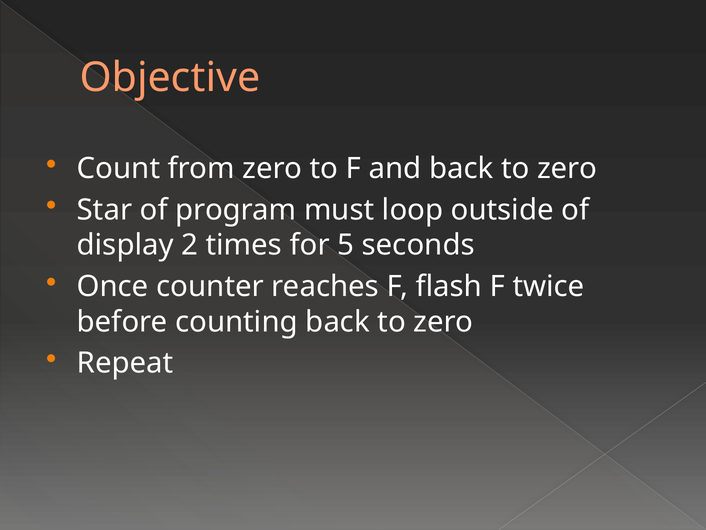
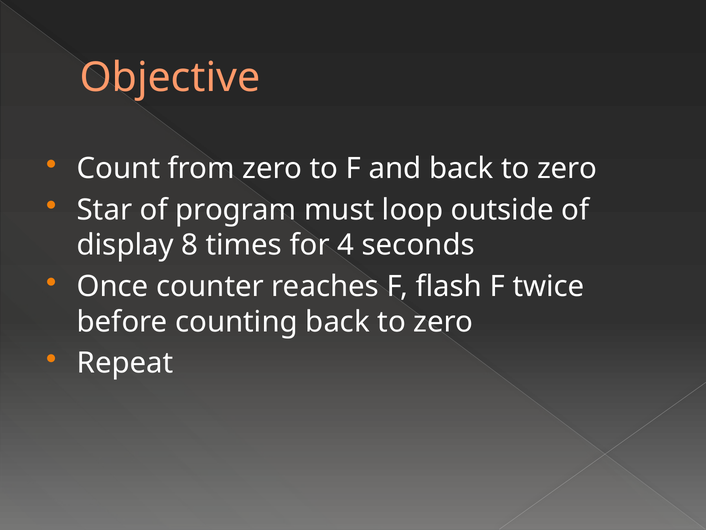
2: 2 -> 8
5: 5 -> 4
